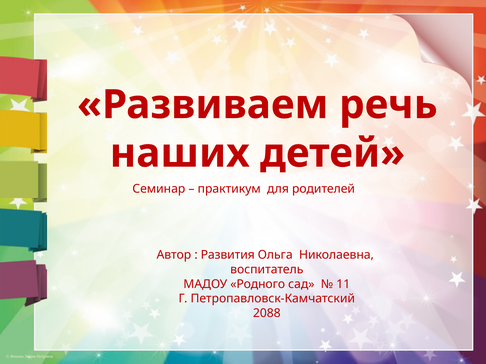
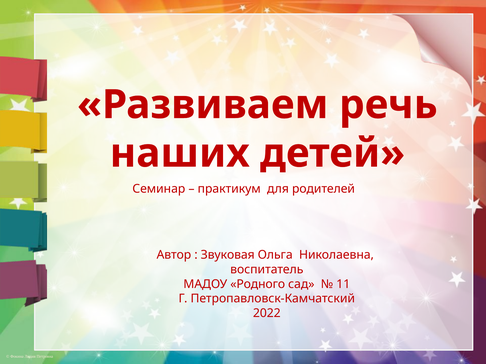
Развития: Развития -> Звуковая
2088: 2088 -> 2022
